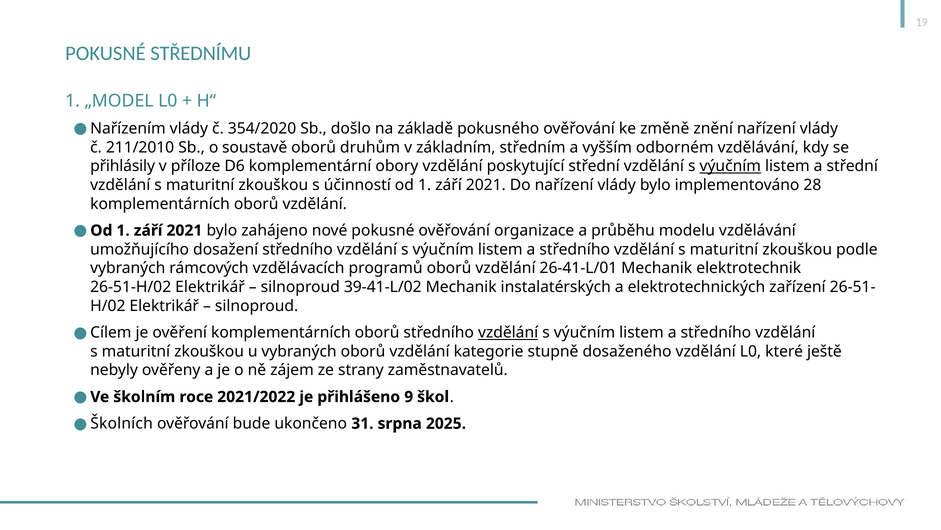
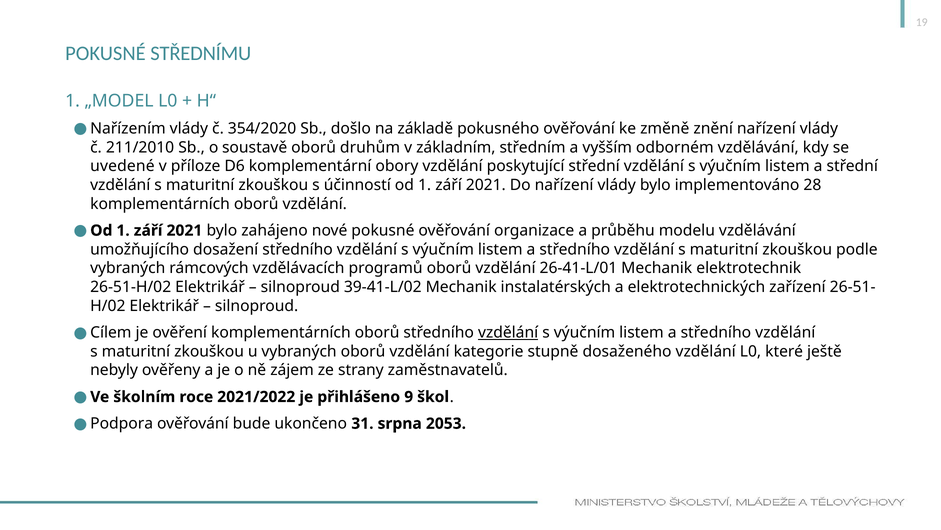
přihlásily: přihlásily -> uvedené
výučním at (730, 166) underline: present -> none
Školních: Školních -> Podpora
2025: 2025 -> 2053
